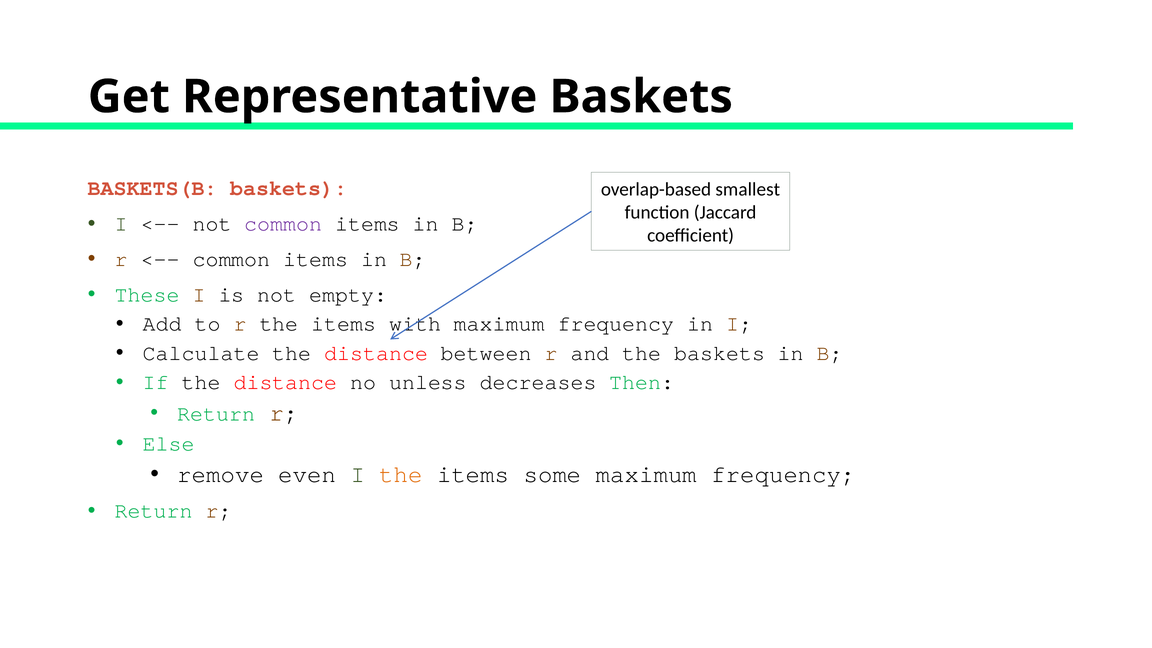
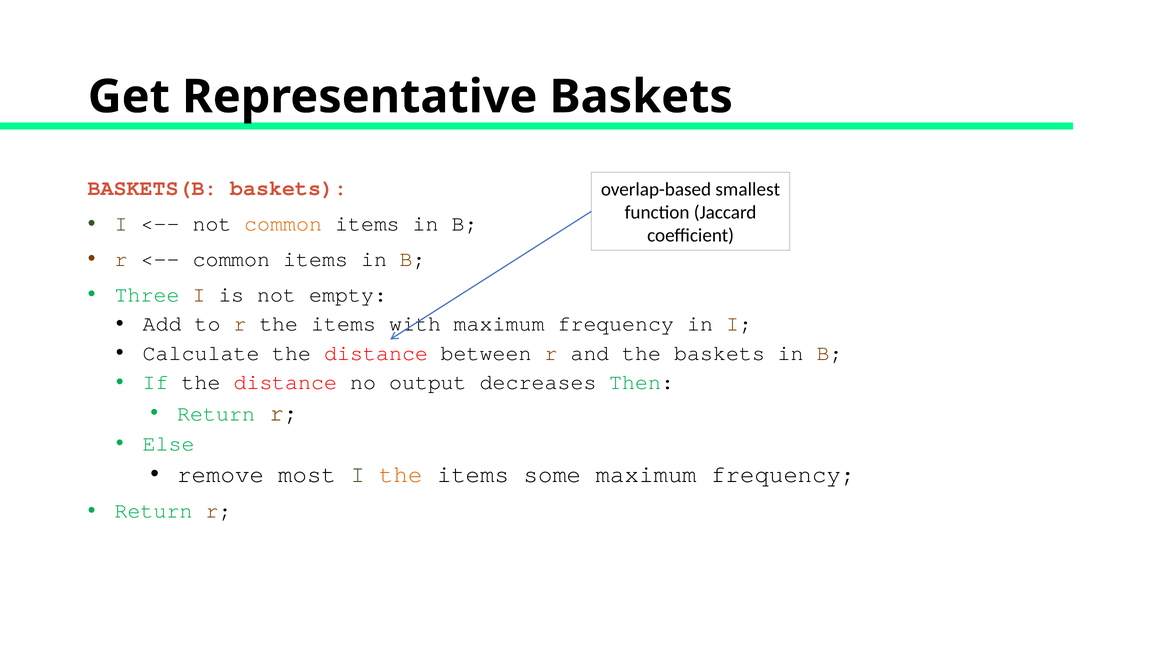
common at (283, 224) colour: purple -> orange
These: These -> Three
unless: unless -> output
even: even -> most
